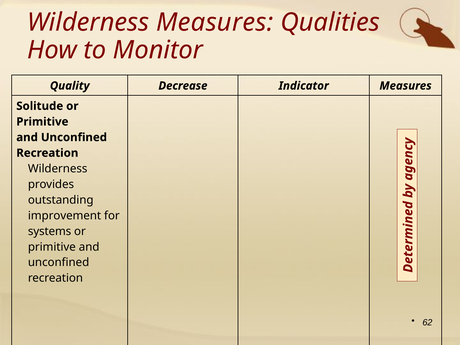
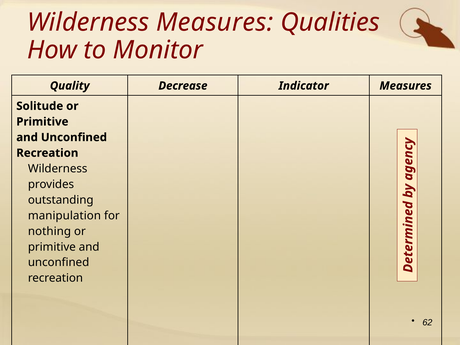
improvement: improvement -> manipulation
systems: systems -> nothing
